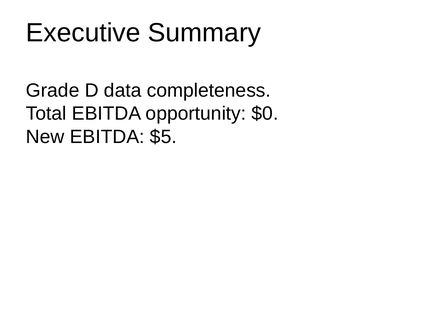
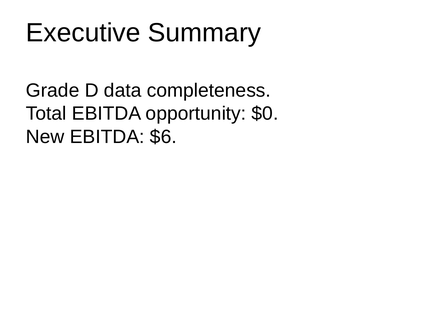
$5: $5 -> $6
